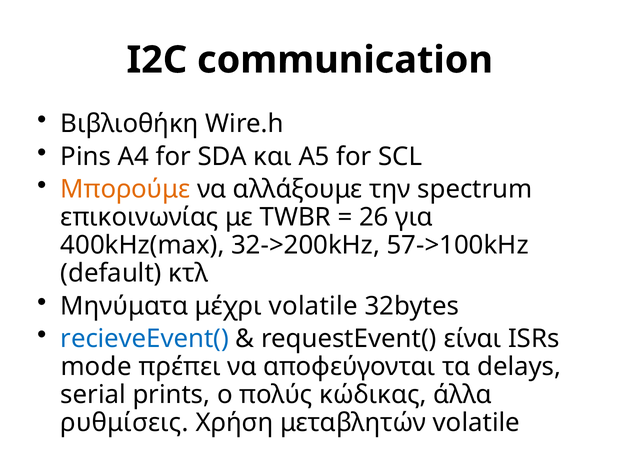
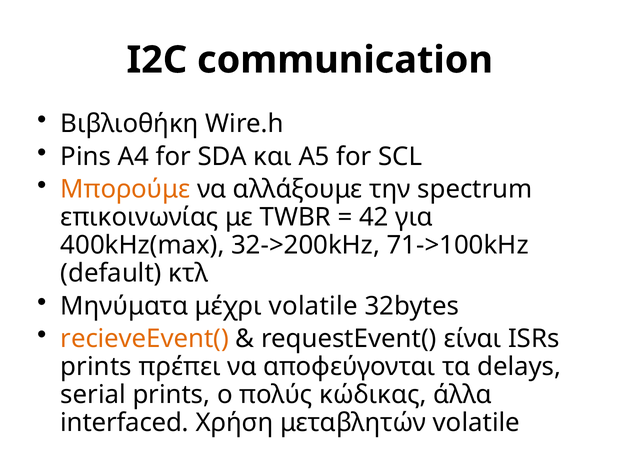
26: 26 -> 42
57->100kHz: 57->100kHz -> 71->100kHz
recieveEvent( colour: blue -> orange
mode at (96, 367): mode -> prints
ρυθμίσεις: ρυθμίσεις -> interfaced
